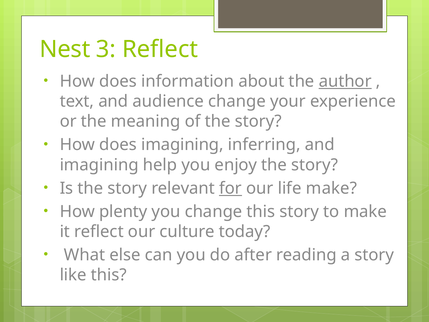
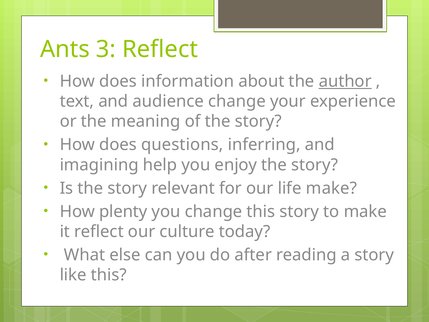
Nest: Nest -> Ants
does imagining: imagining -> questions
for underline: present -> none
